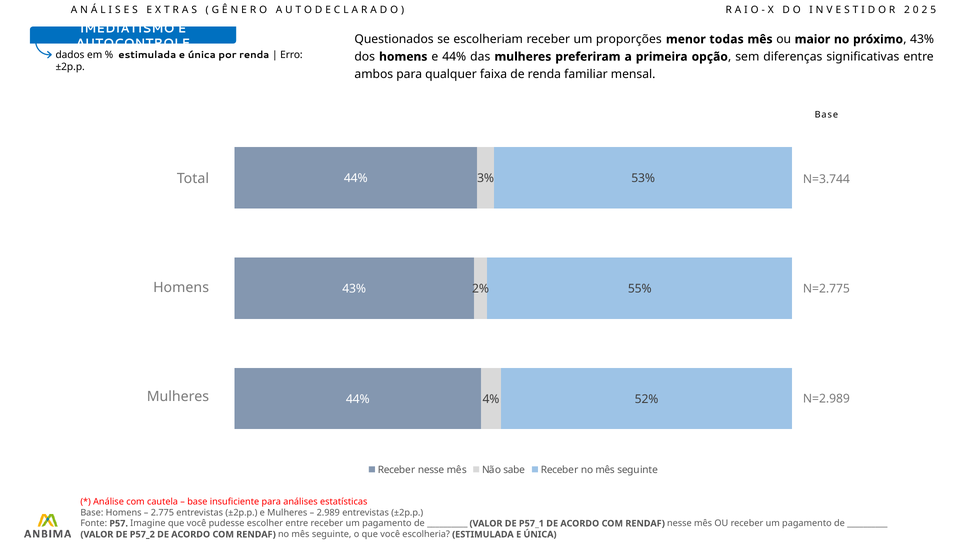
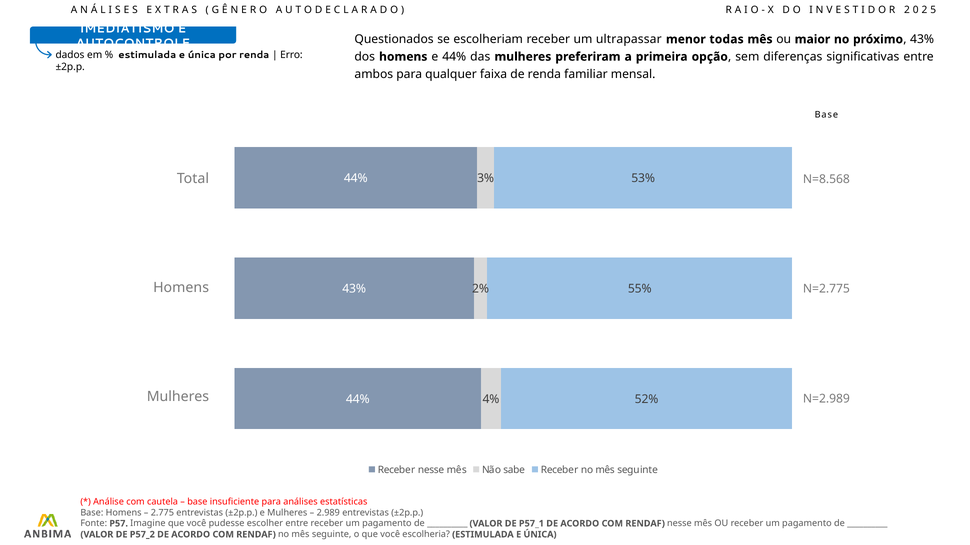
proporções: proporções -> ultrapassar
N=3.744: N=3.744 -> N=8.568
